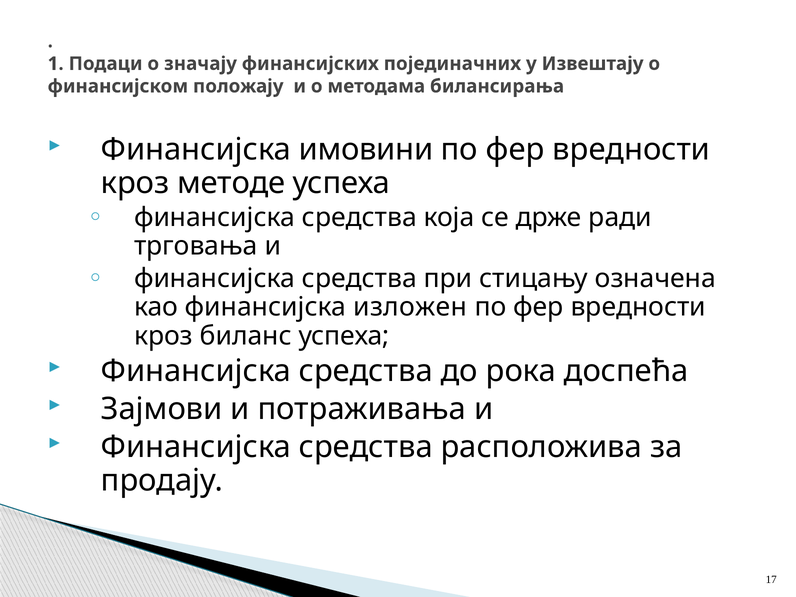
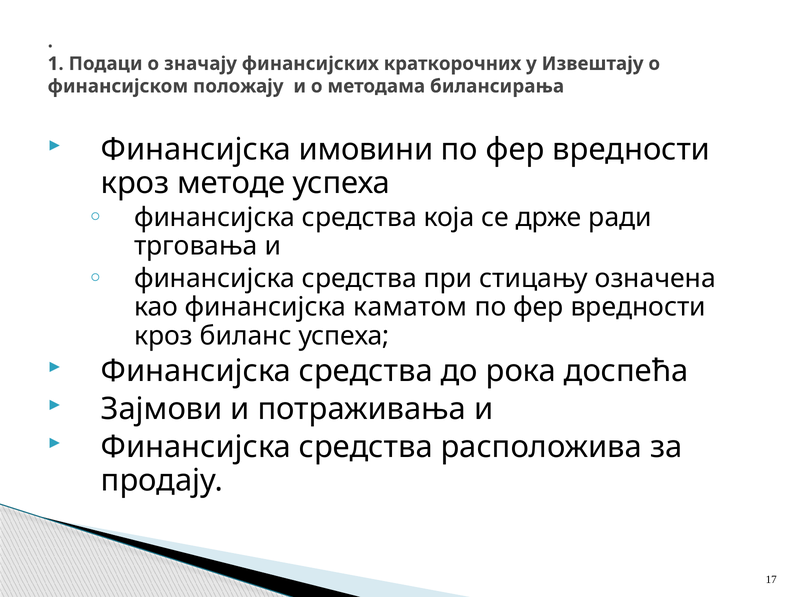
појединачних: појединачних -> краткорочних
изложен: изложен -> каматом
